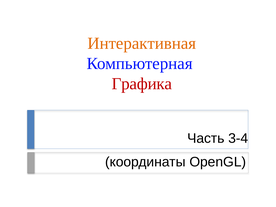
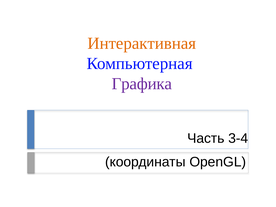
Графика colour: red -> purple
